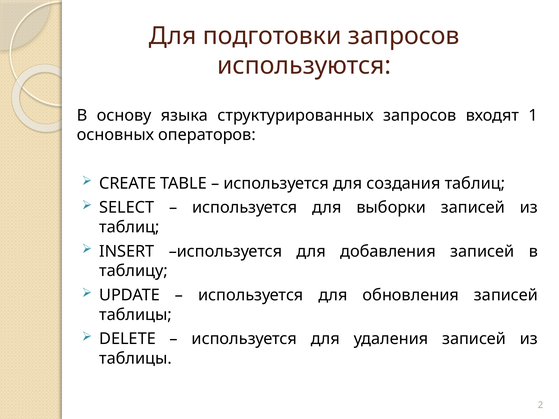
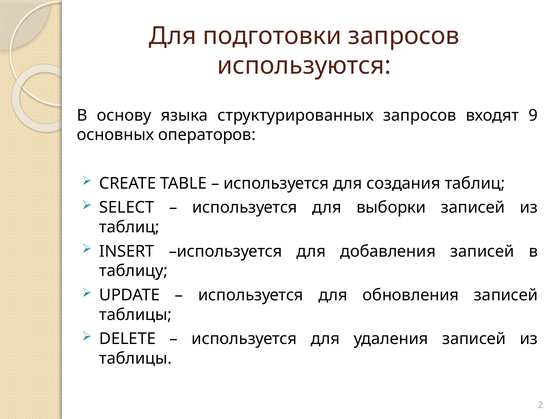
1: 1 -> 9
